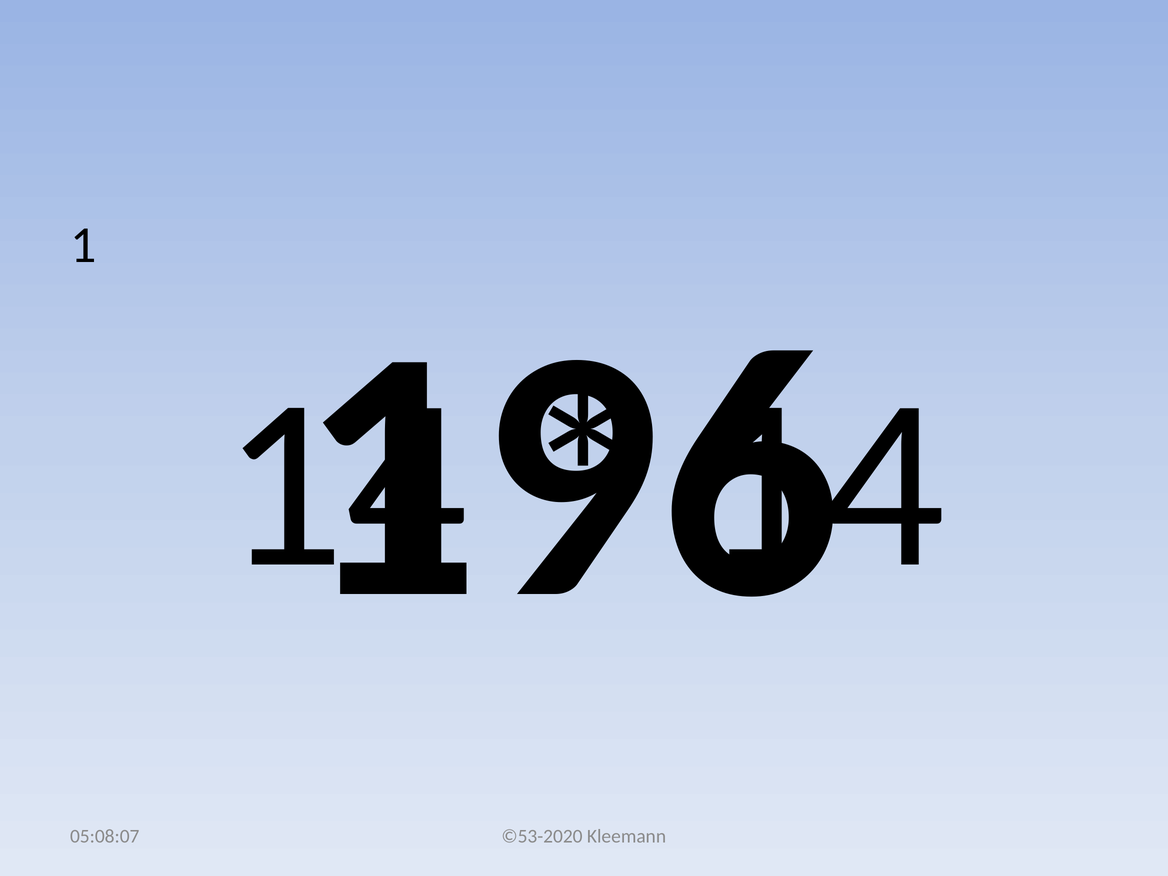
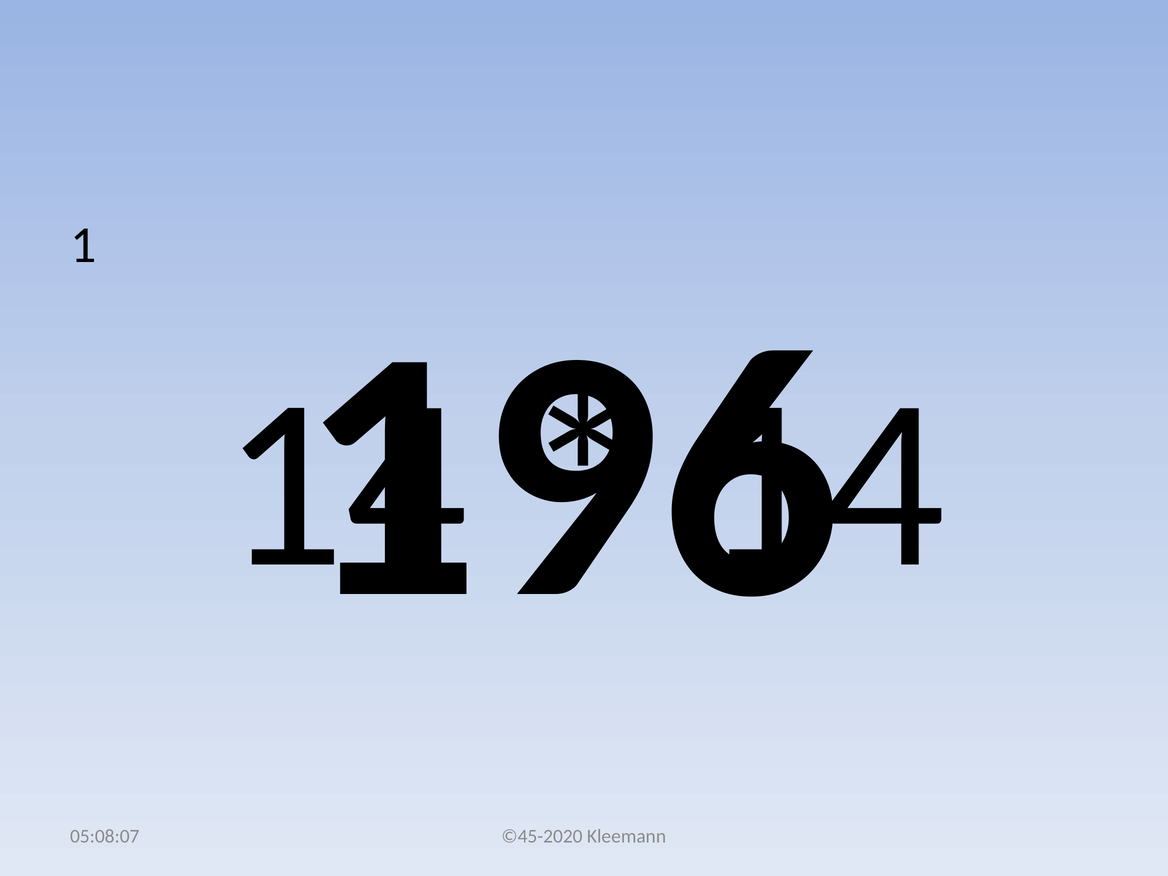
©53-2020: ©53-2020 -> ©45-2020
